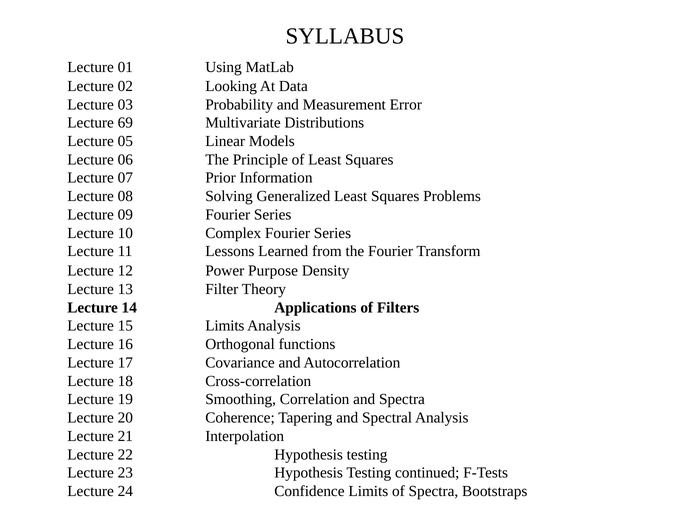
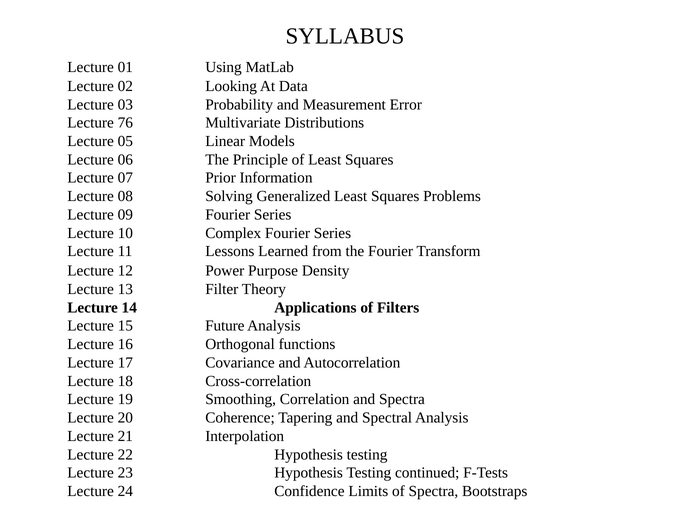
69: 69 -> 76
15 Limits: Limits -> Future
